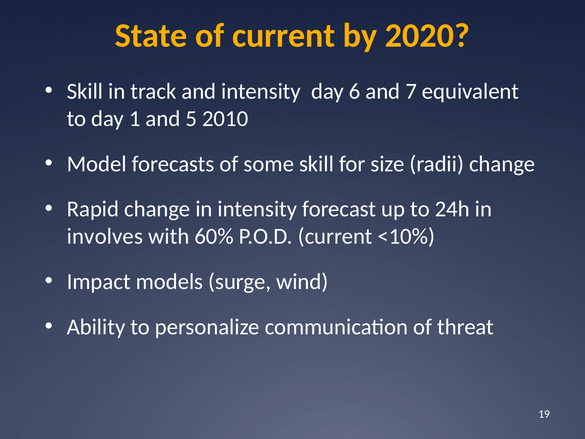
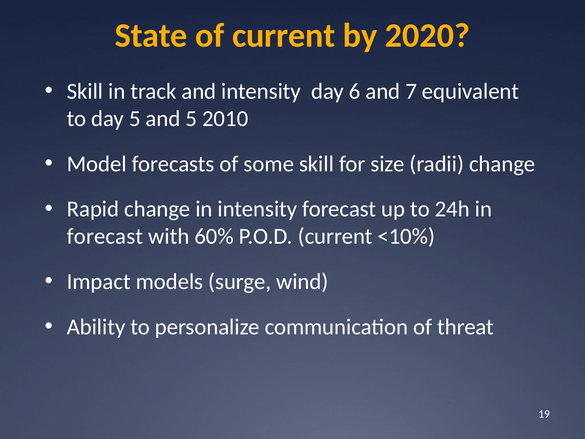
day 1: 1 -> 5
involves at (105, 236): involves -> forecast
